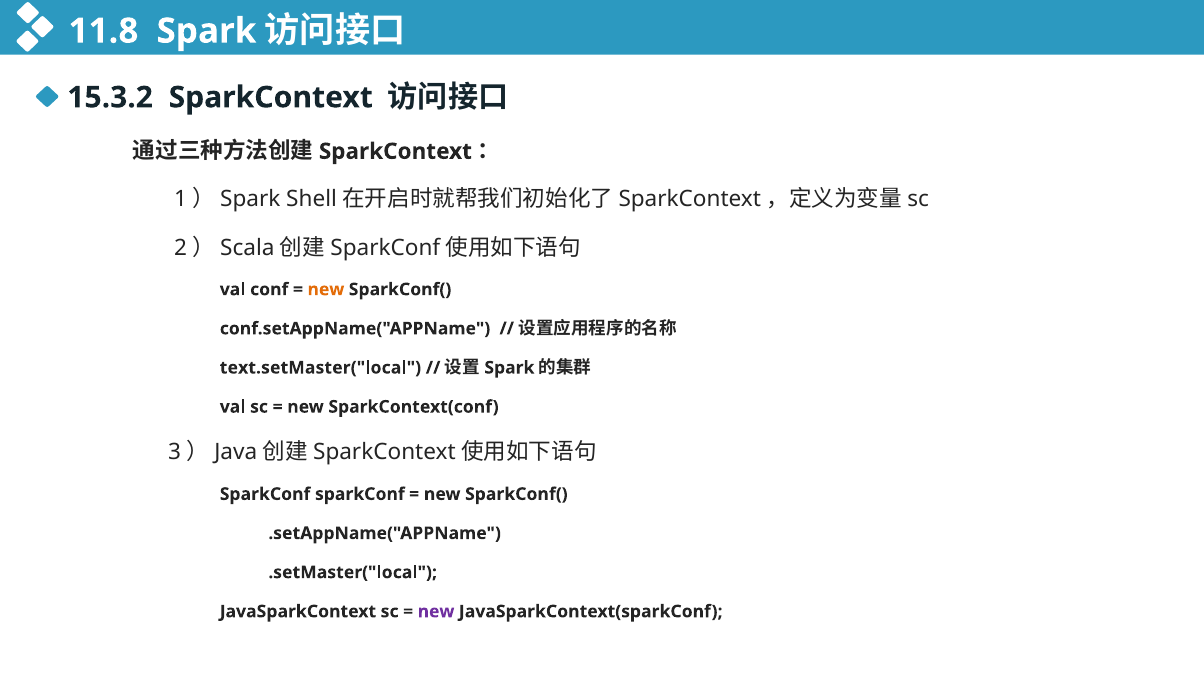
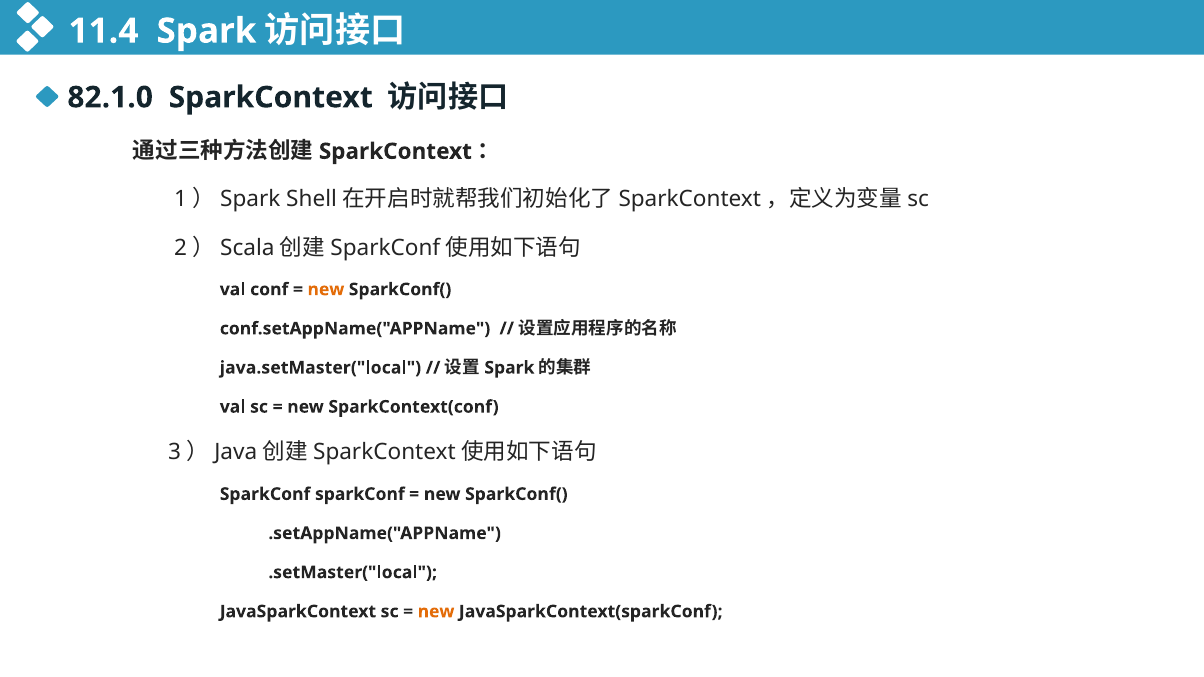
11.8: 11.8 -> 11.4
15.3.2: 15.3.2 -> 82.1.0
text.setMaster("local: text.setMaster("local -> java.setMaster("local
new at (436, 611) colour: purple -> orange
